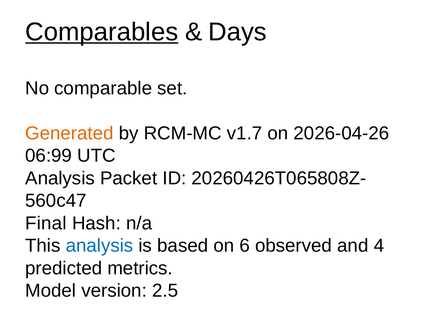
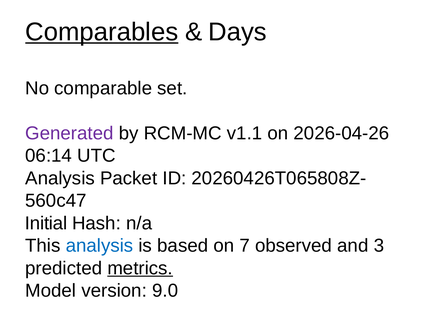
Generated colour: orange -> purple
v1.7: v1.7 -> v1.1
06:99: 06:99 -> 06:14
Final: Final -> Initial
6: 6 -> 7
4: 4 -> 3
metrics underline: none -> present
2.5: 2.5 -> 9.0
